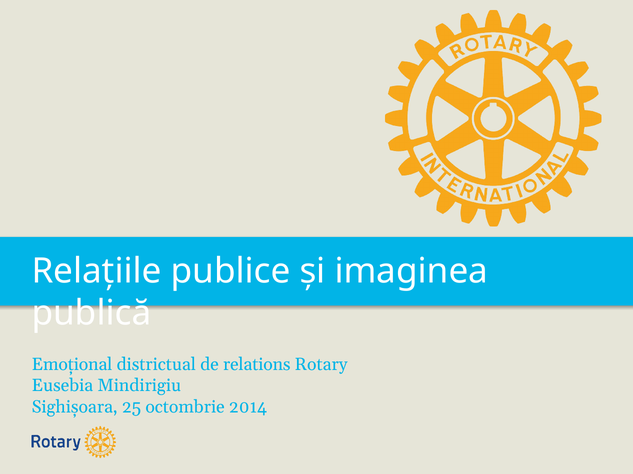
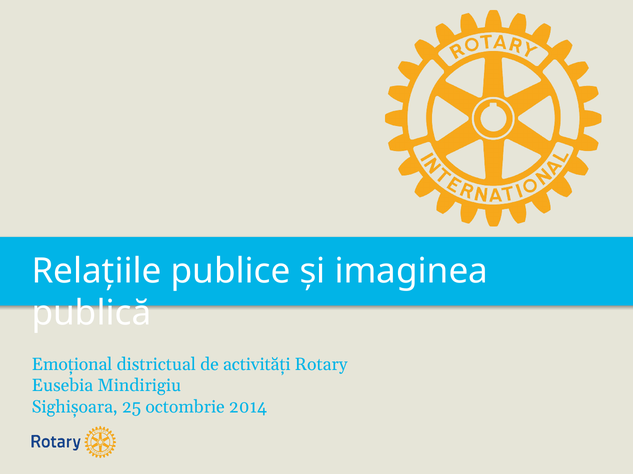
relations: relations -> activități
